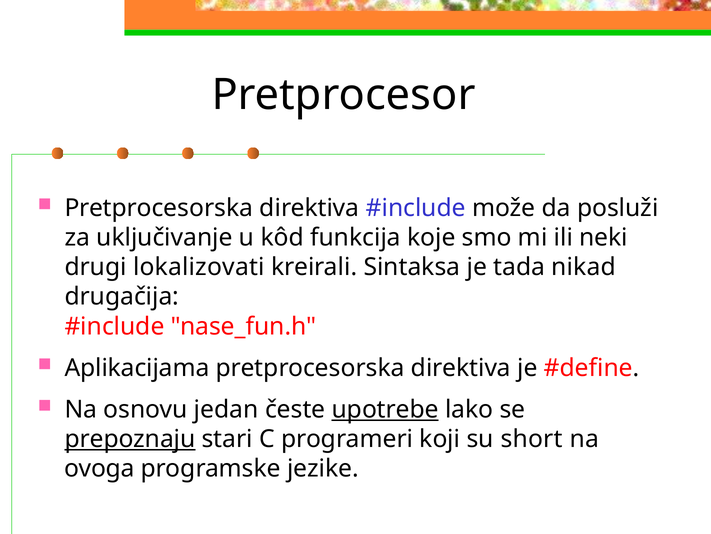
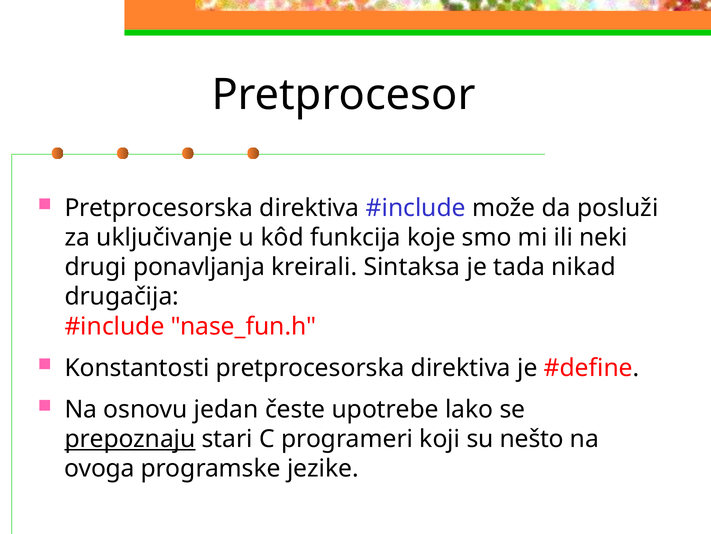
lokalizovati: lokalizovati -> ponavljanja
Aplikacijama: Aplikacijama -> Konstantosti
upotrebe underline: present -> none
short: short -> nešto
